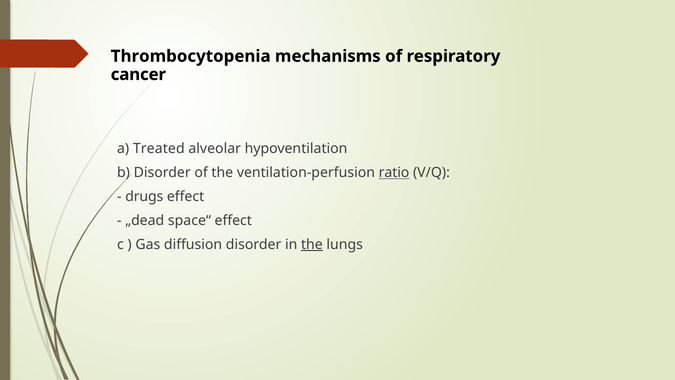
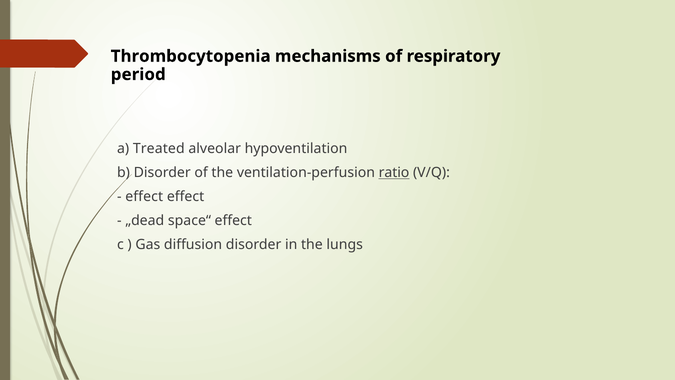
cancer: cancer -> period
drugs at (144, 197): drugs -> effect
the at (312, 244) underline: present -> none
